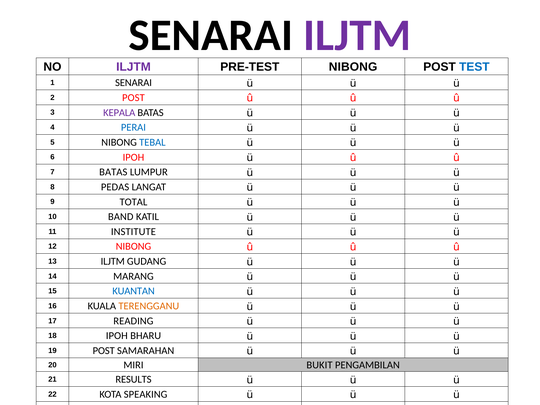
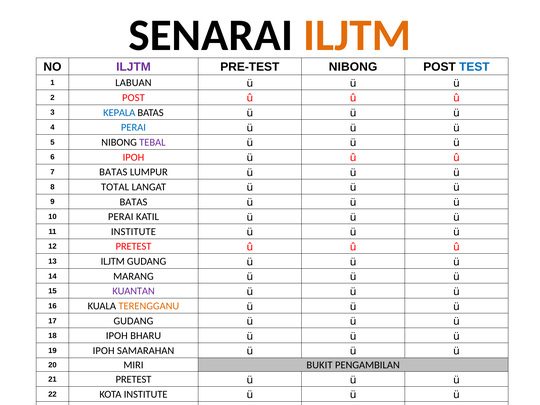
ILJTM at (357, 35) colour: purple -> orange
1 SENARAI: SENARAI -> LABUAN
KEPALA colour: purple -> blue
TEBAL colour: blue -> purple
PEDAS: PEDAS -> TOTAL
9 TOTAL: TOTAL -> BATAS
10 BAND: BAND -> PERAI
12 NIBONG: NIBONG -> PRETEST
KUANTAN colour: blue -> purple
17 READING: READING -> GUDANG
19 POST: POST -> IPOH
21 RESULTS: RESULTS -> PRETEST
KOTA SPEAKING: SPEAKING -> INSTITUTE
